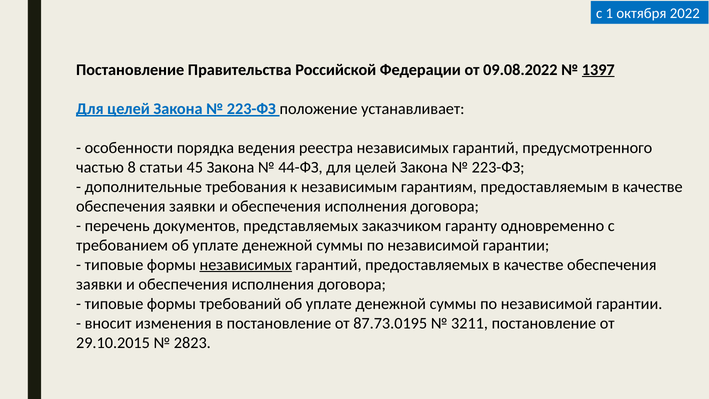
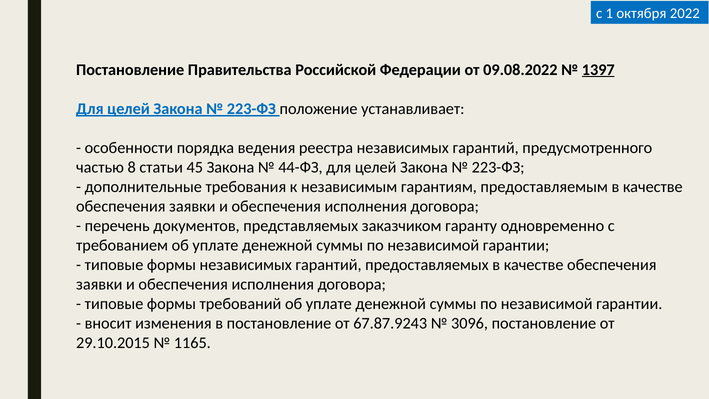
независимых at (246, 265) underline: present -> none
87.73.0195: 87.73.0195 -> 67.87.9243
3211: 3211 -> 3096
2823: 2823 -> 1165
